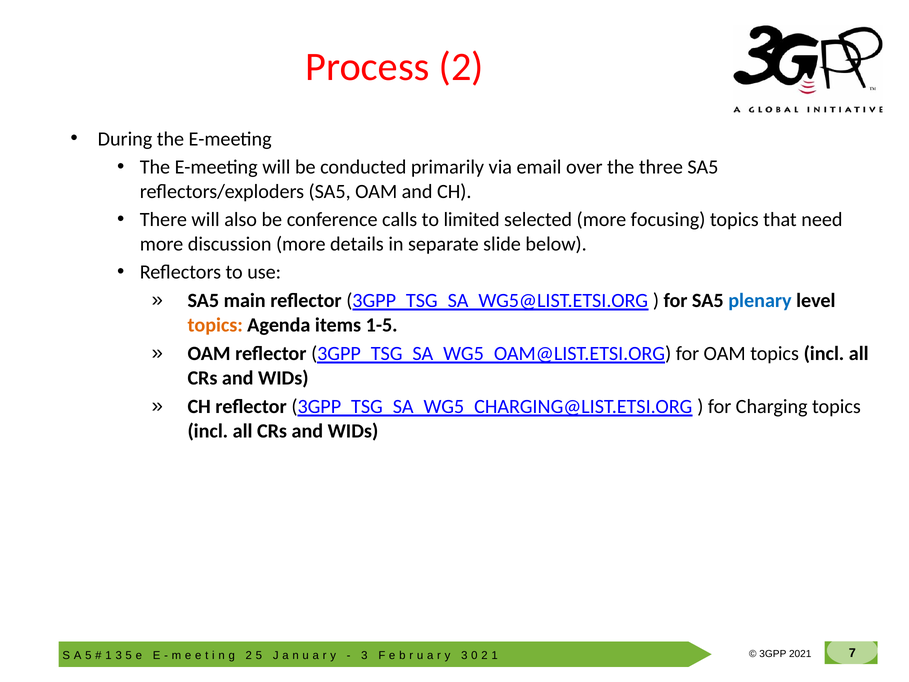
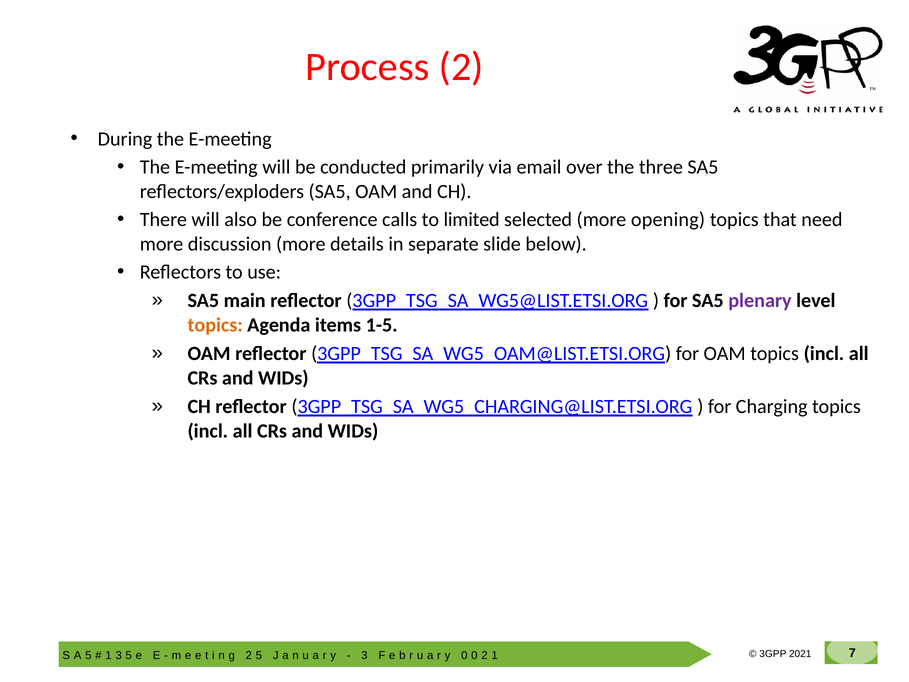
focusing: focusing -> opening
plenary colour: blue -> purple
3 at (464, 655): 3 -> 0
